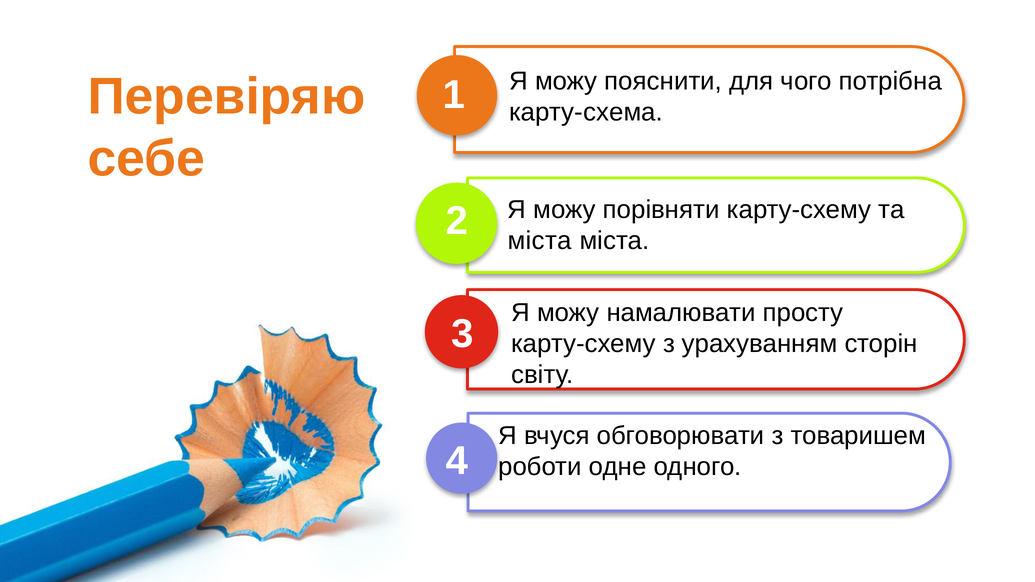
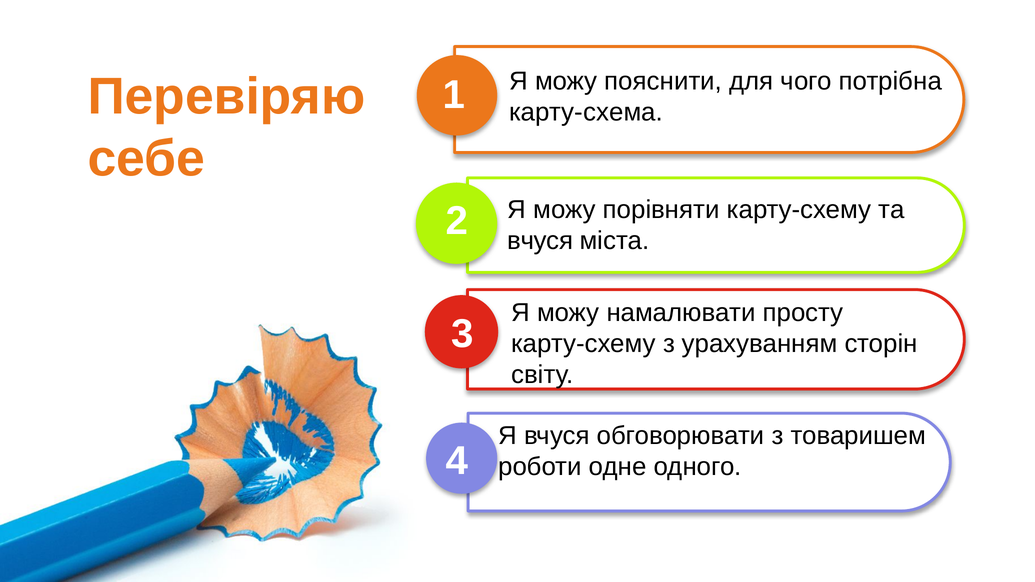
міста at (540, 241): міста -> вчуся
